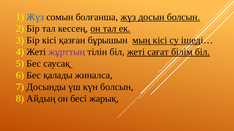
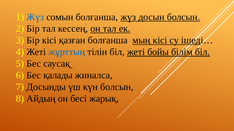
қазған бұрышын: бұрышын -> болғанша
жұрттың colour: purple -> blue
сағат: сағат -> бойы
